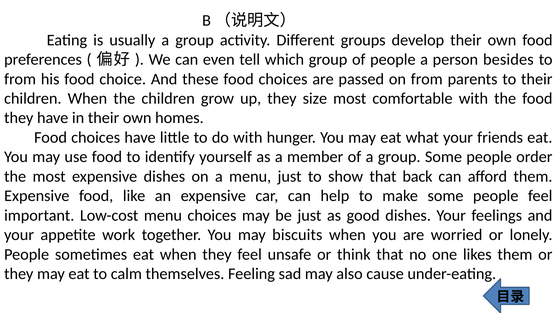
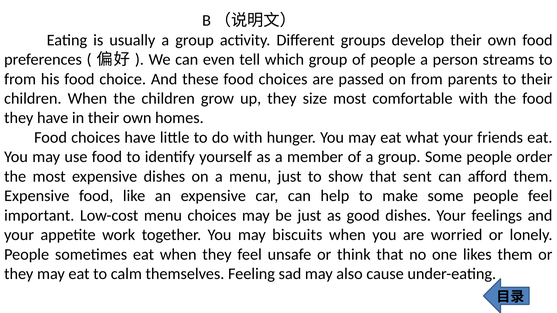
besides: besides -> streams
back: back -> sent
